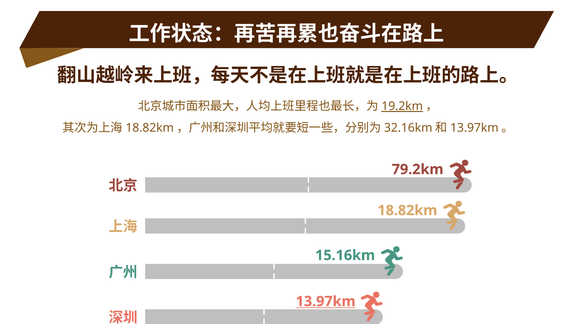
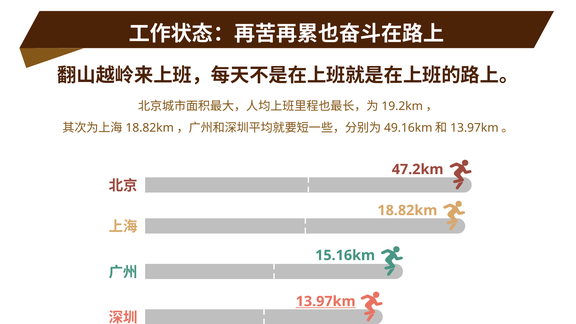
19.2km underline: present -> none
32.16km: 32.16km -> 49.16km
79.2km: 79.2km -> 47.2km
